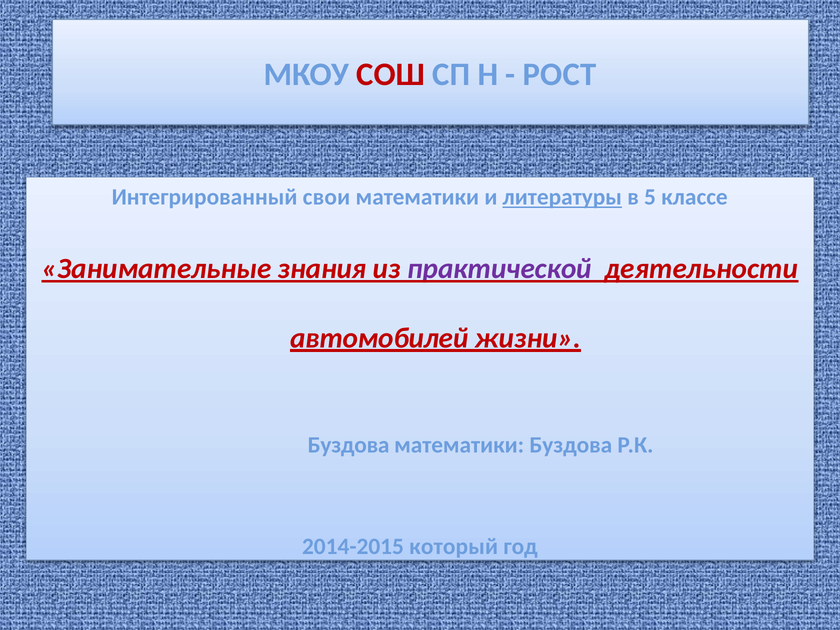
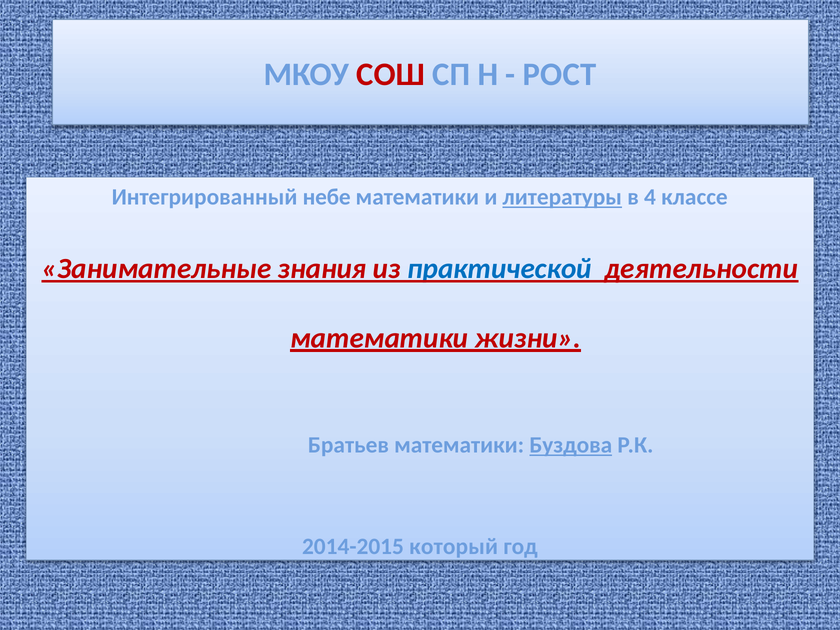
свои: свои -> небе
5: 5 -> 4
практической colour: purple -> blue
автомобилей at (379, 338): автомобилей -> математики
Буздова at (349, 445): Буздова -> Братьев
Буздова at (571, 445) underline: none -> present
